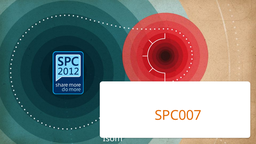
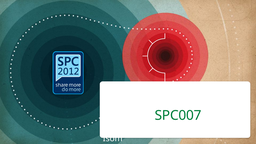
SPC007 colour: orange -> green
